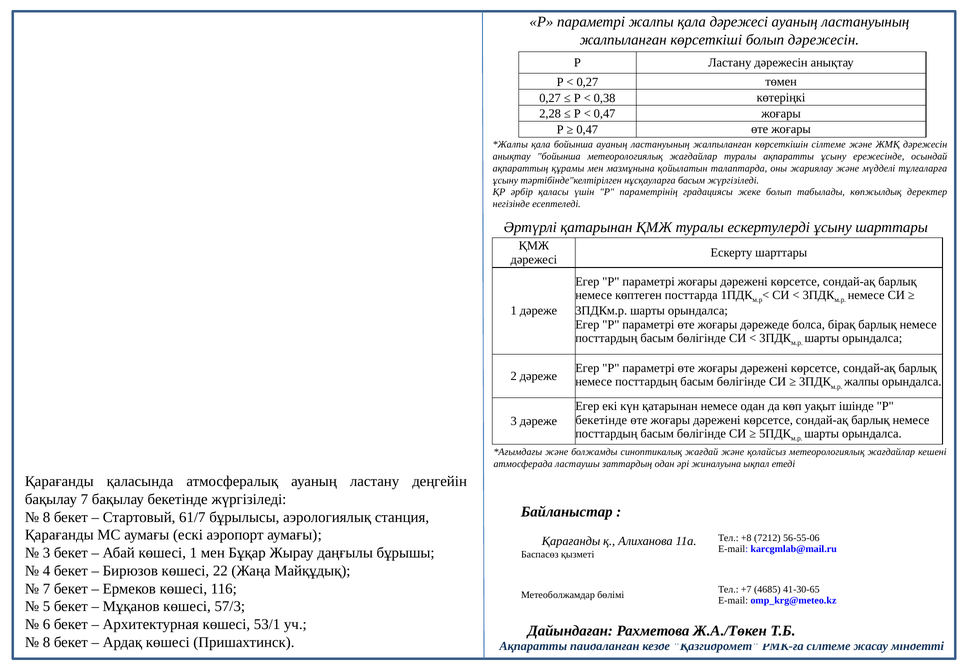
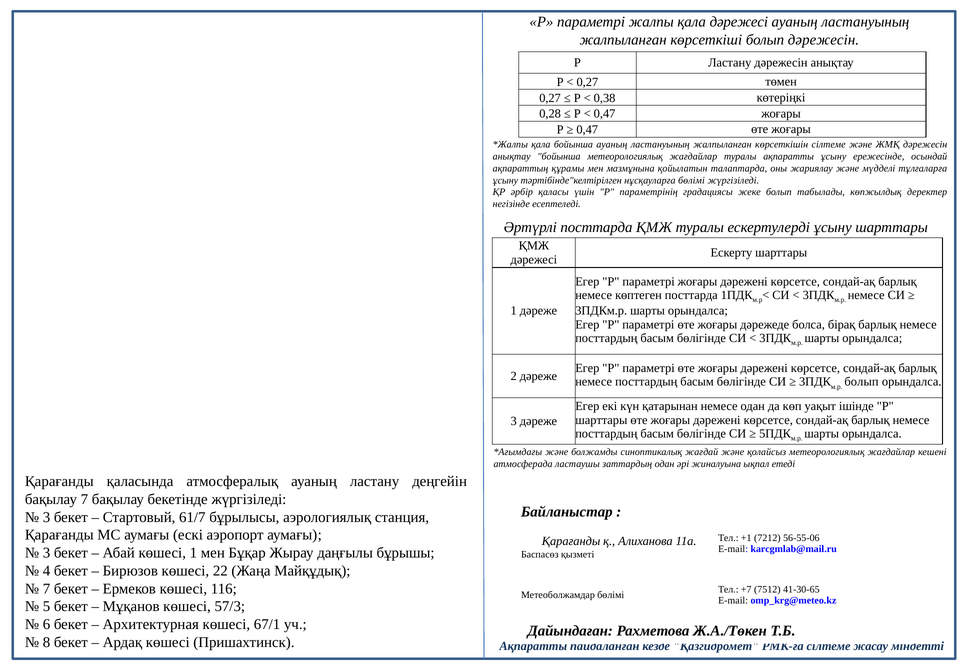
2,28: 2,28 -> 0,28
нұсқауларға басым: басым -> бөлімі
Әртүрлі қатарынан: қатарынан -> посттарда
жалпы at (862, 382): жалпы -> болып
бекетінде at (601, 420): бекетінде -> шарттары
8 at (47, 517): 8 -> 3
+8: +8 -> +1
4685: 4685 -> 7512
53/1: 53/1 -> 67/1
